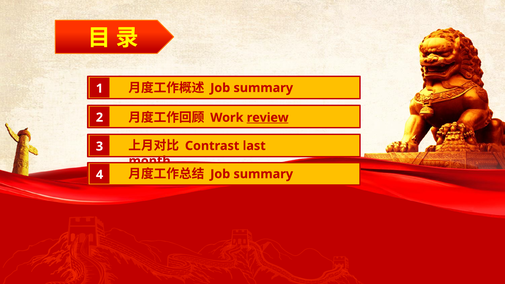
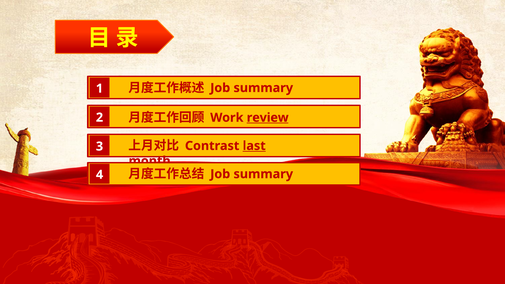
last underline: none -> present
